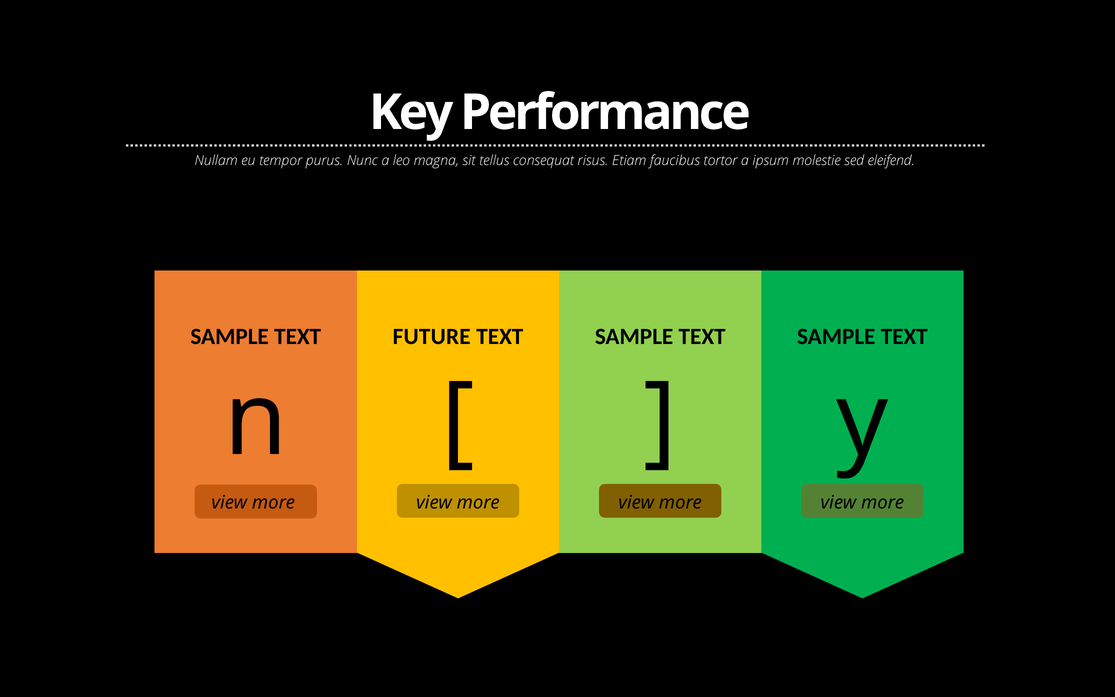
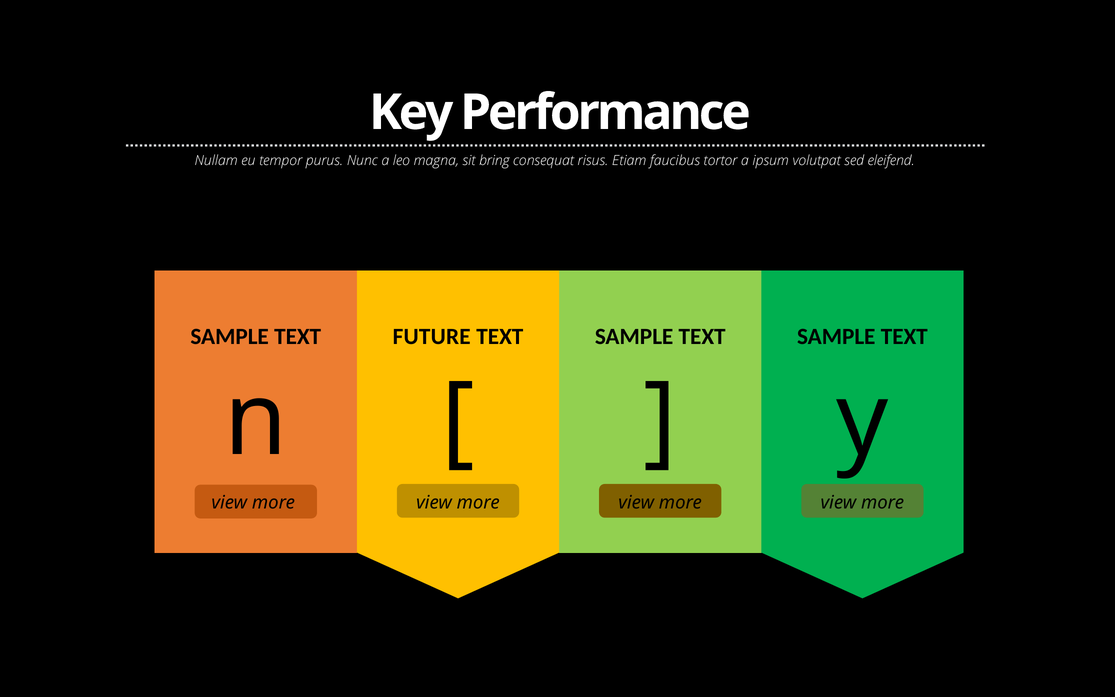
tellus: tellus -> bring
molestie: molestie -> volutpat
